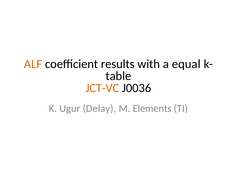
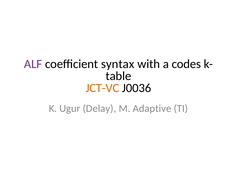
ALF colour: orange -> purple
results: results -> syntax
equal: equal -> codes
Elements: Elements -> Adaptive
